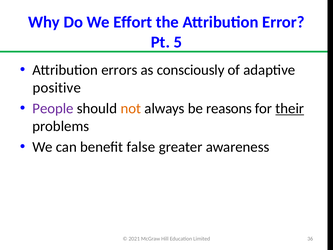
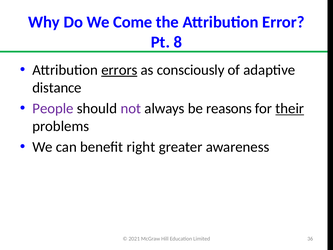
Effort: Effort -> Come
5: 5 -> 8
errors underline: none -> present
positive: positive -> distance
not colour: orange -> purple
false: false -> right
